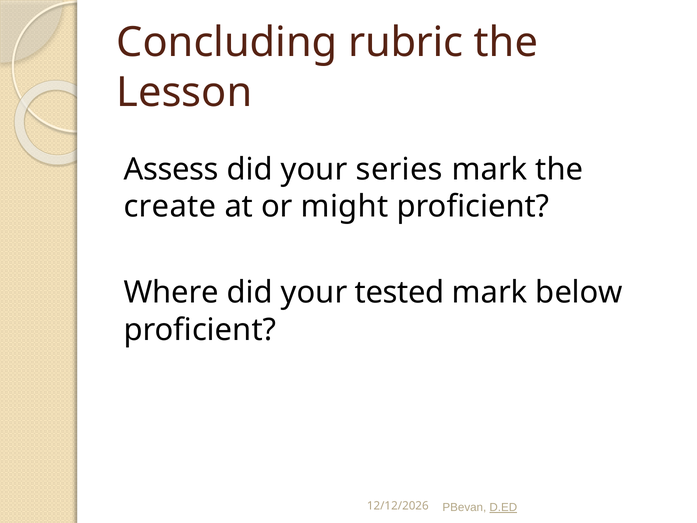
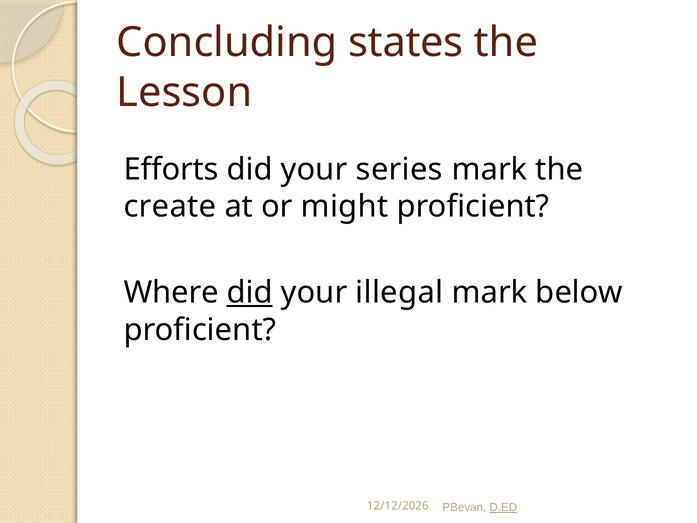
rubric: rubric -> states
Assess: Assess -> Efforts
did at (250, 293) underline: none -> present
tested: tested -> illegal
